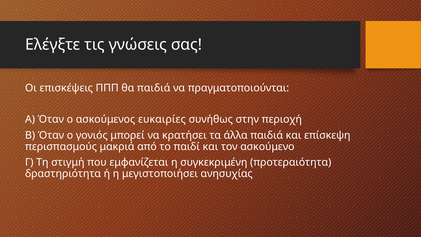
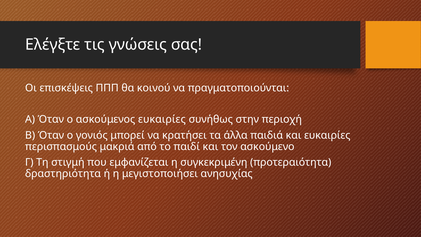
θα παιδιά: παιδιά -> κοινού
και επίσκεψη: επίσκεψη -> ευκαιρίες
